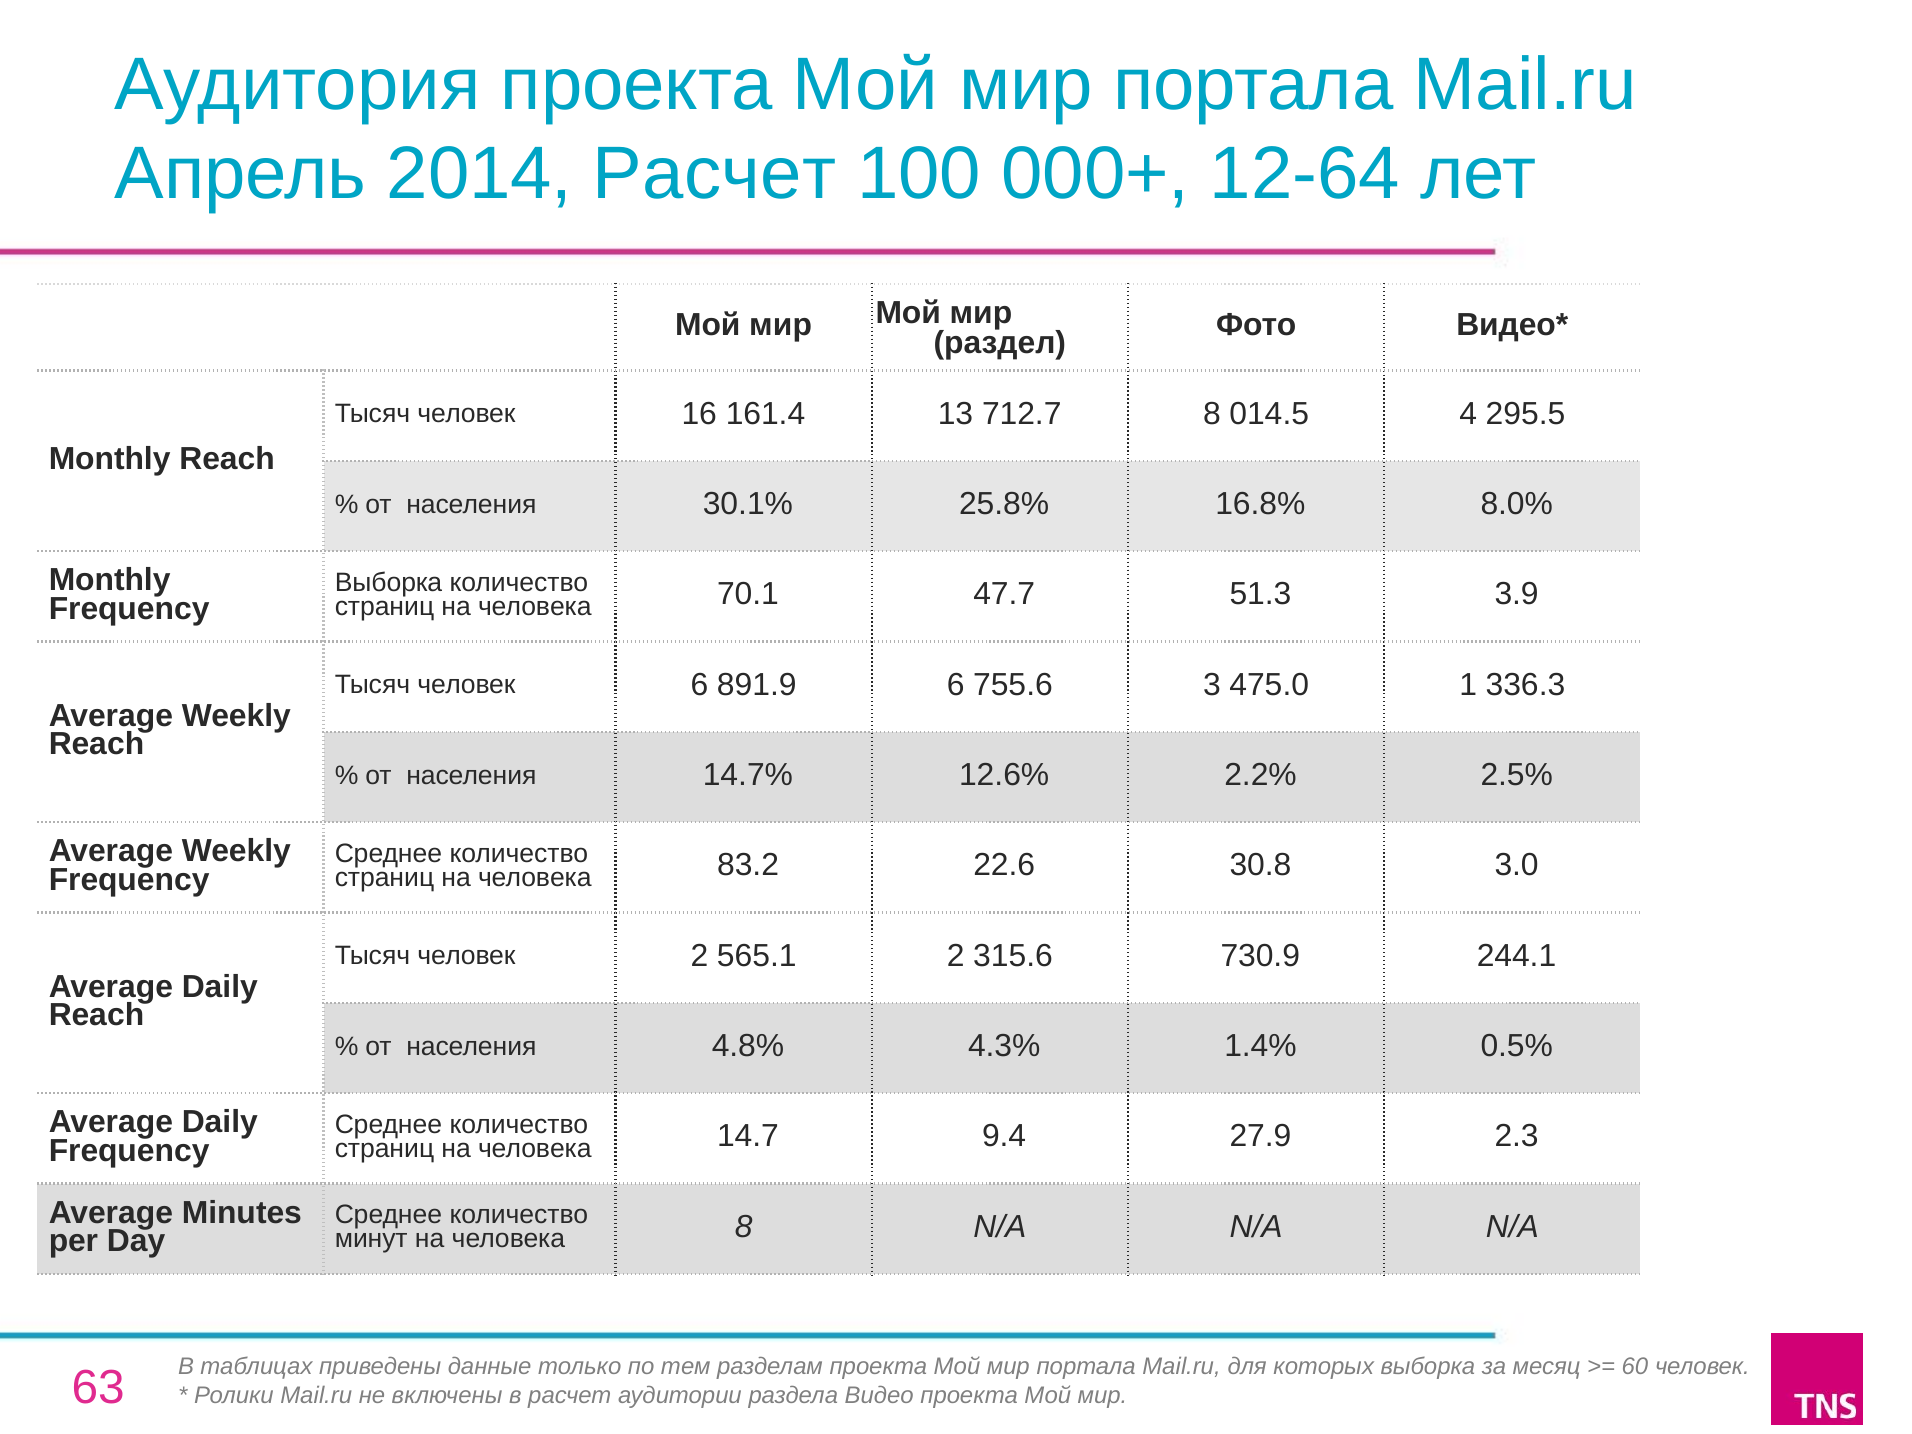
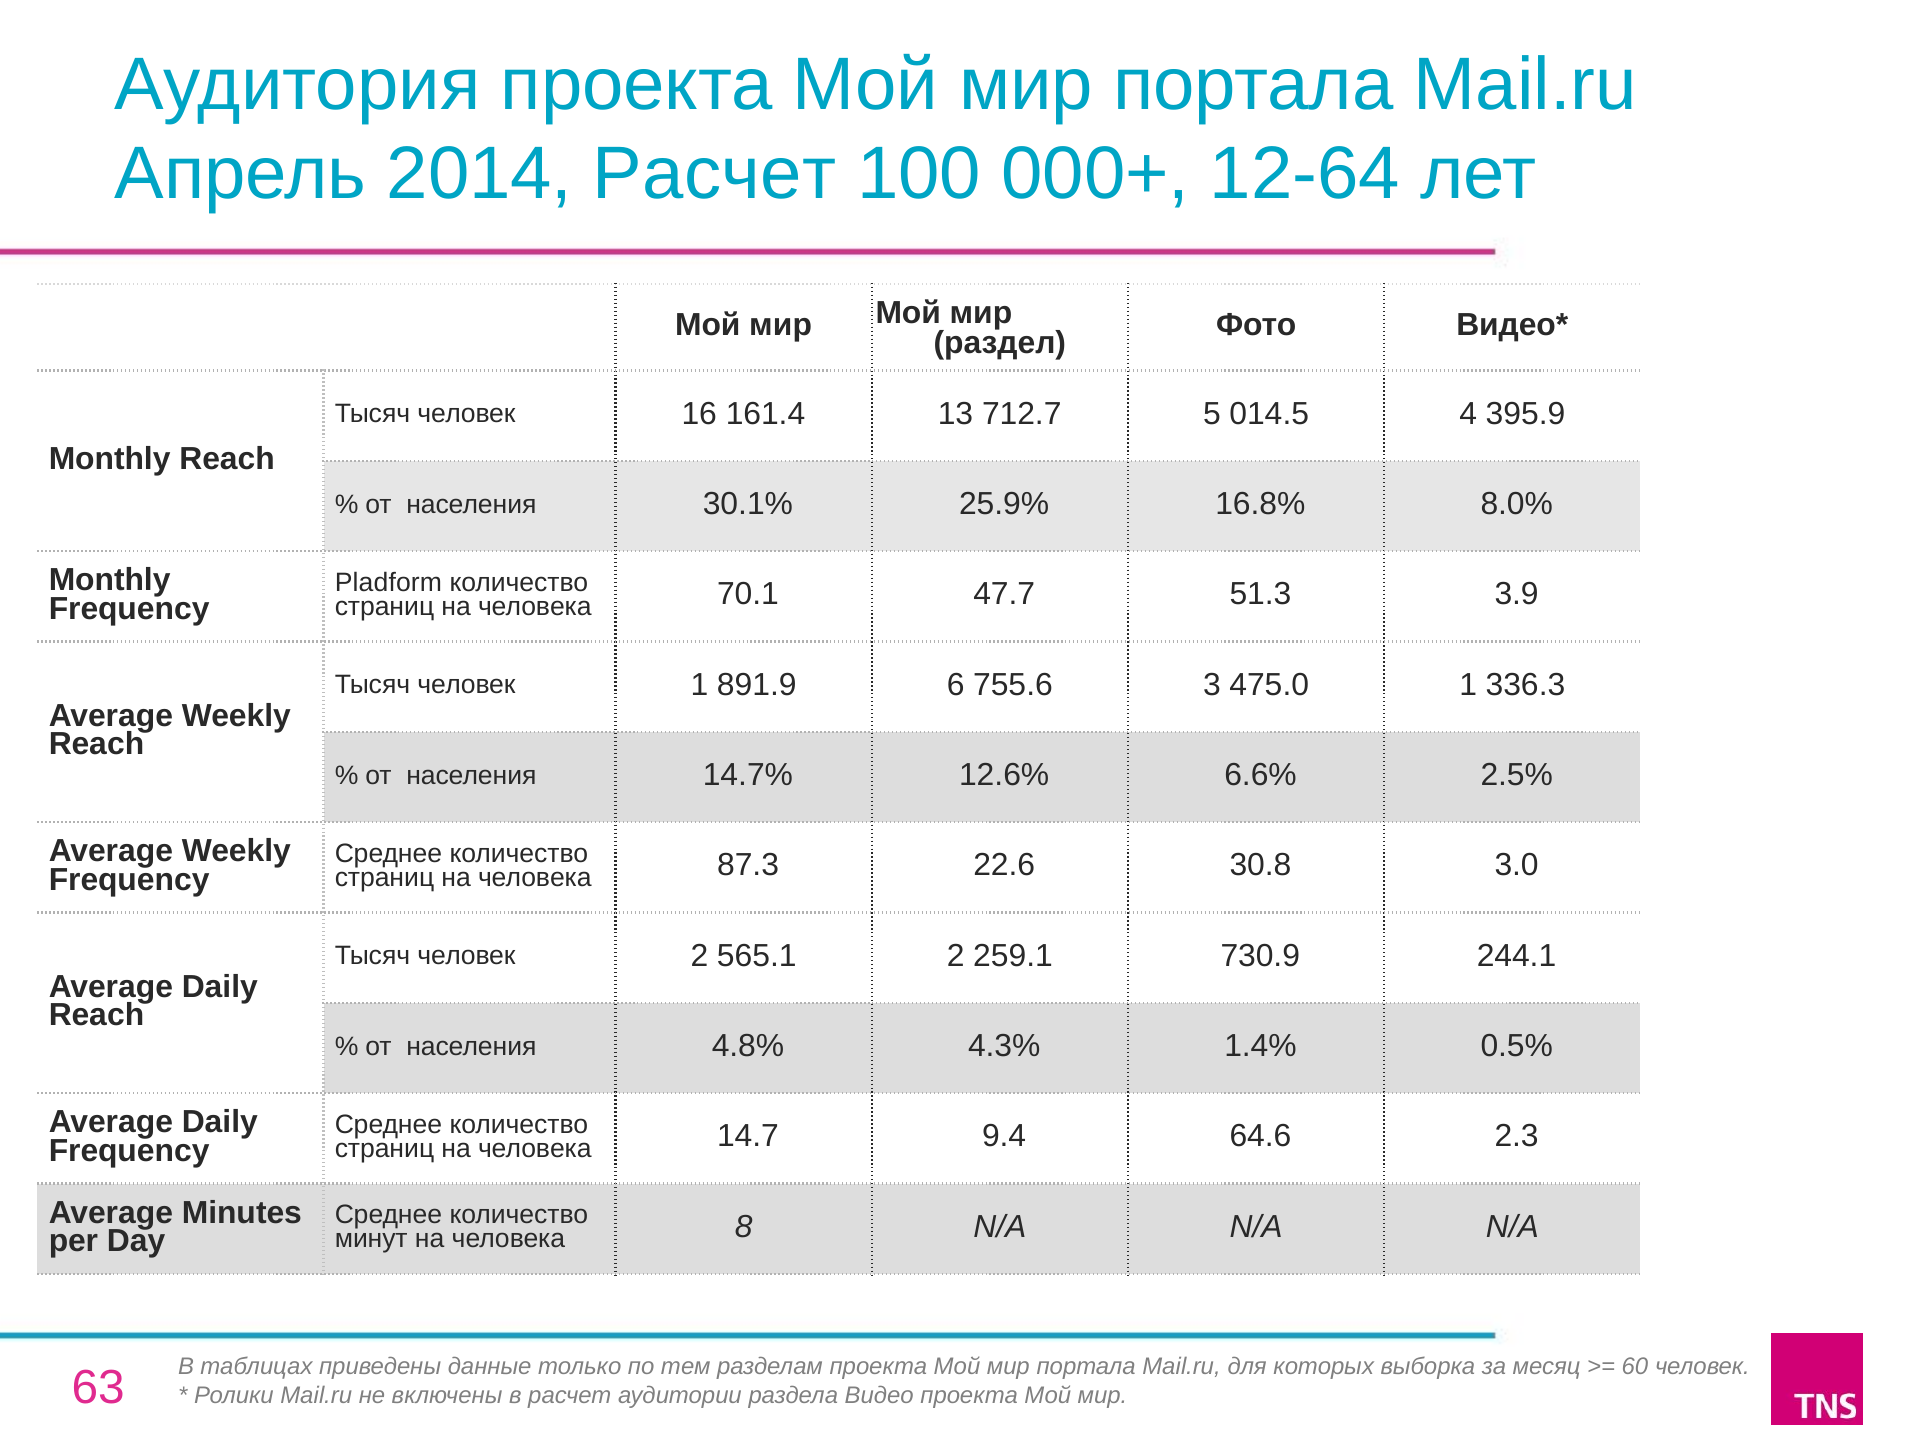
712.7 8: 8 -> 5
295.5: 295.5 -> 395.9
25.8%: 25.8% -> 25.9%
Выборка at (389, 583): Выборка -> Pladform
человек 6: 6 -> 1
2.2%: 2.2% -> 6.6%
83.2: 83.2 -> 87.3
315.6: 315.6 -> 259.1
27.9: 27.9 -> 64.6
